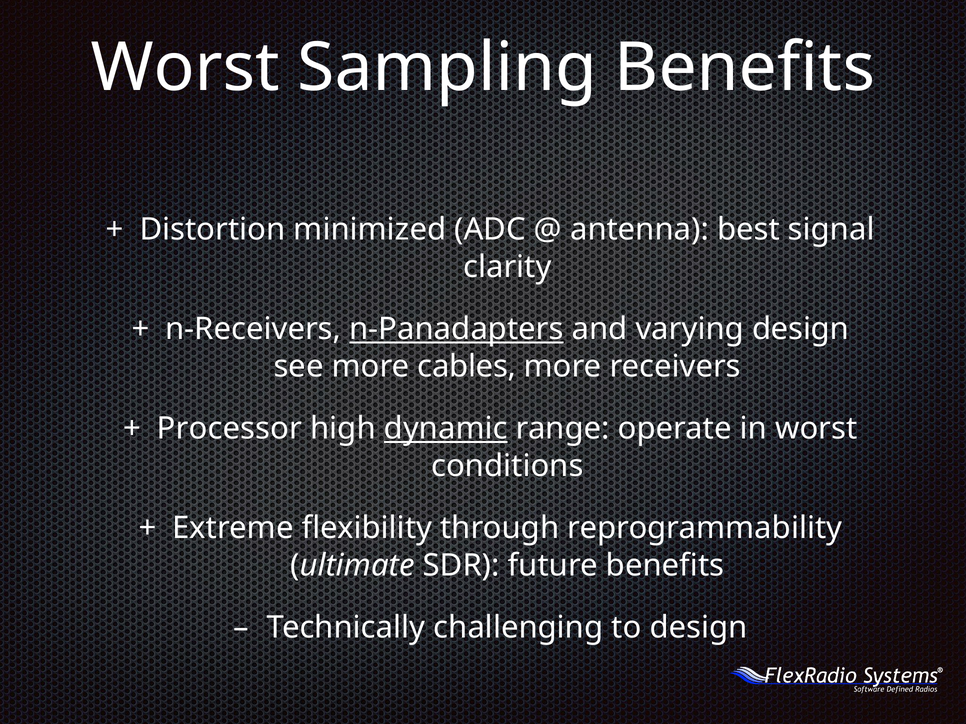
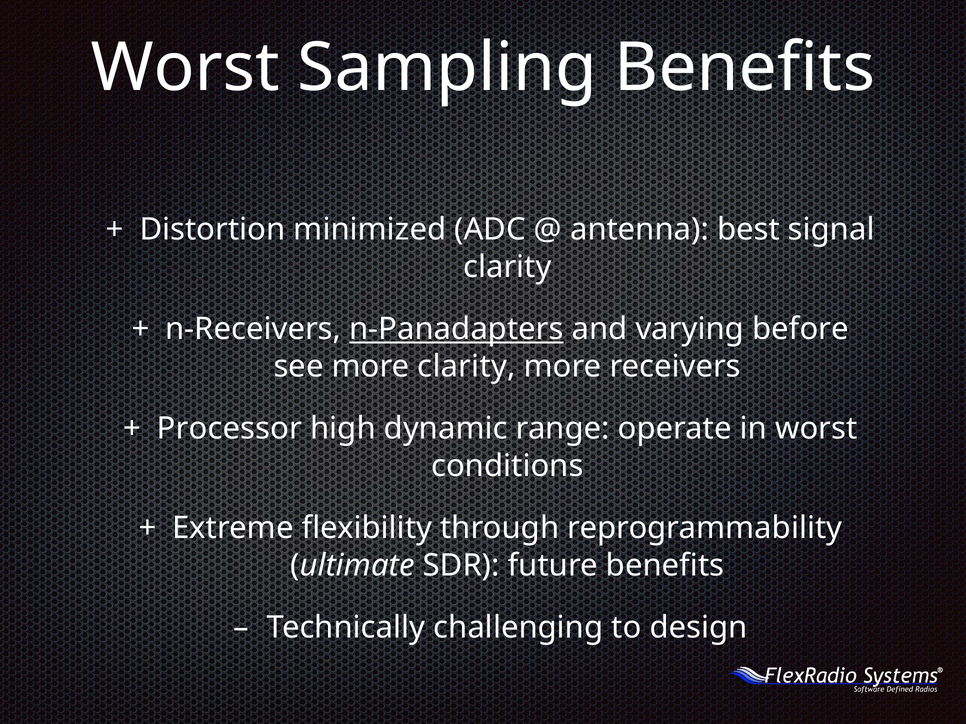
varying design: design -> before
more cables: cables -> clarity
dynamic underline: present -> none
